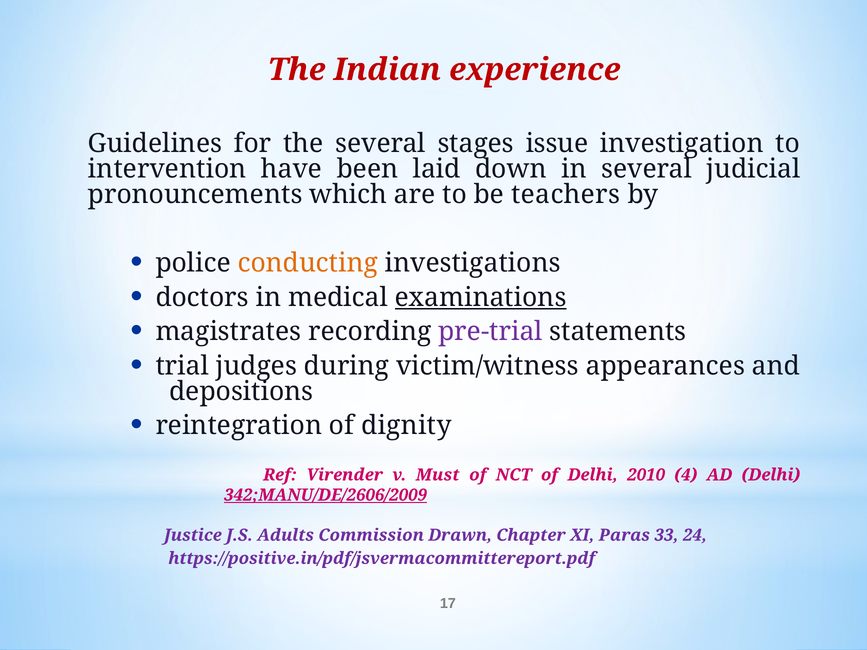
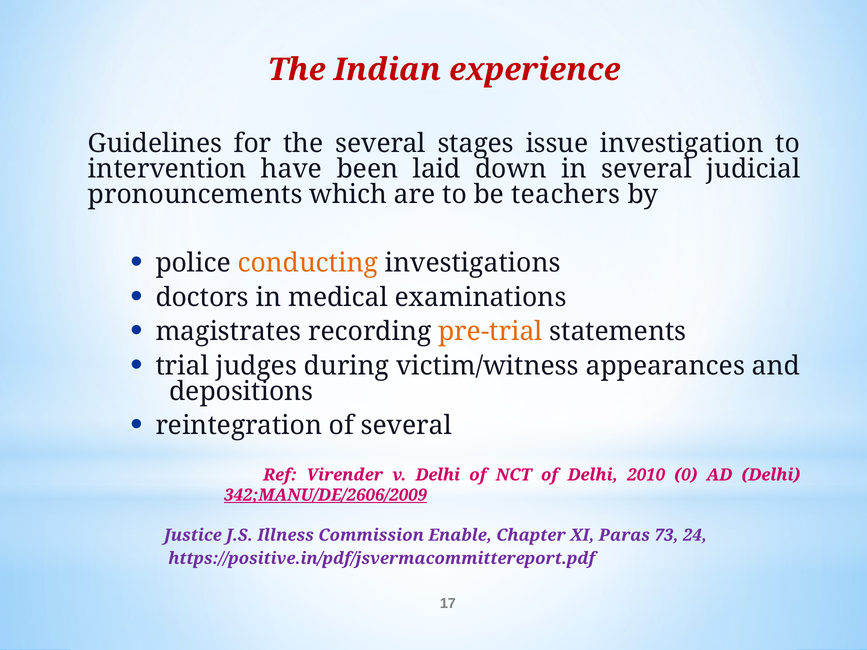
examinations underline: present -> none
pre-trial colour: purple -> orange
of dignity: dignity -> several
v Must: Must -> Delhi
4: 4 -> 0
Adults: Adults -> Illness
Drawn: Drawn -> Enable
33: 33 -> 73
